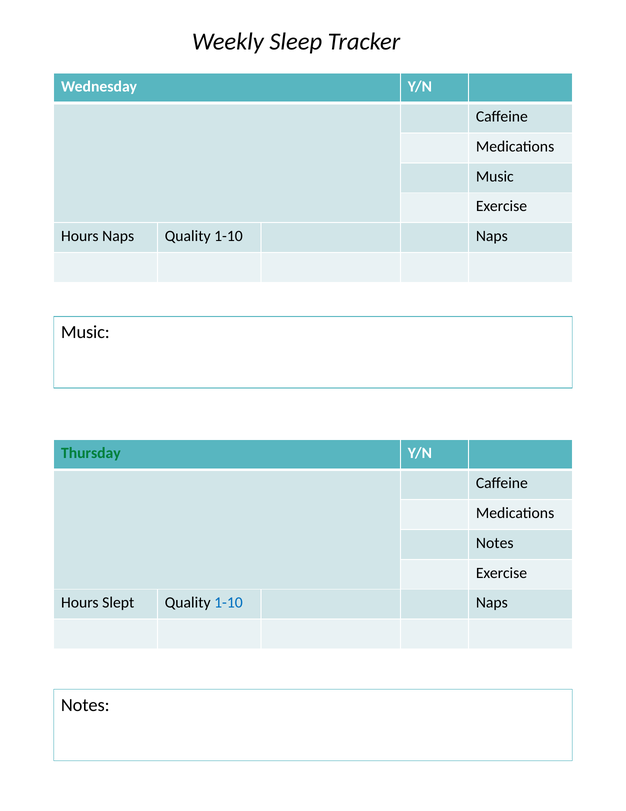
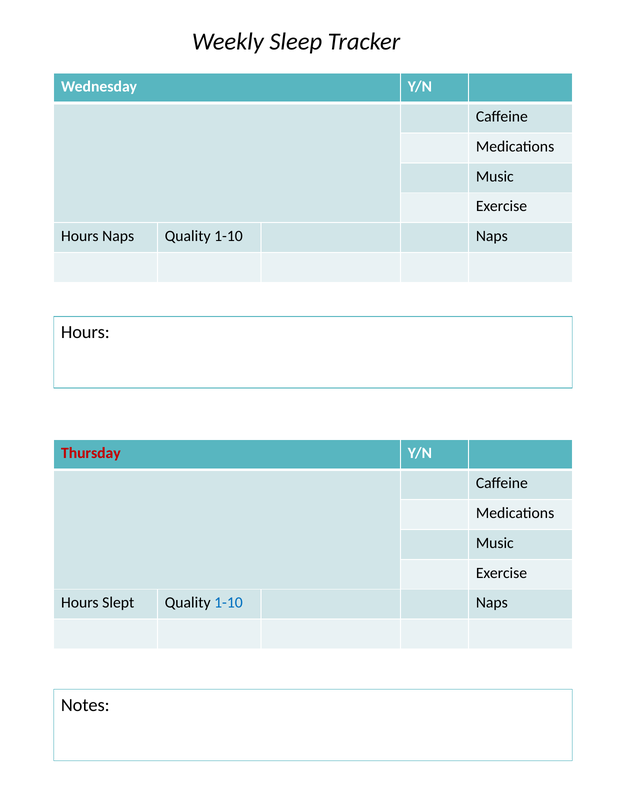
Music at (85, 332): Music -> Hours
Thursday colour: green -> red
Notes at (495, 542): Notes -> Music
